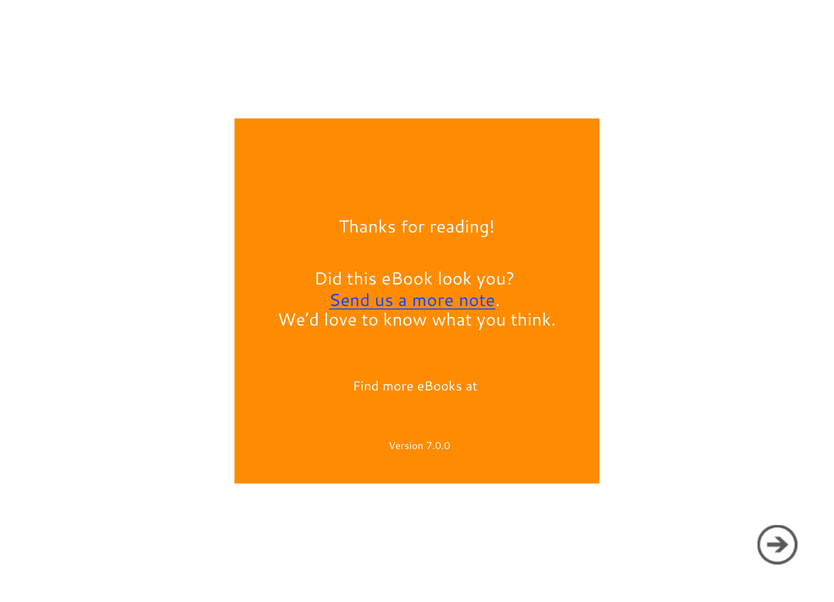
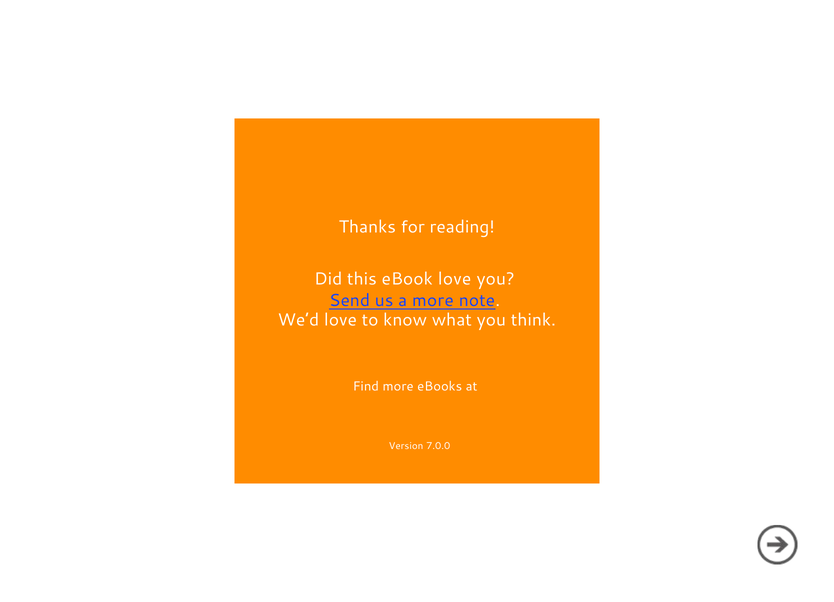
eBook look: look -> love
